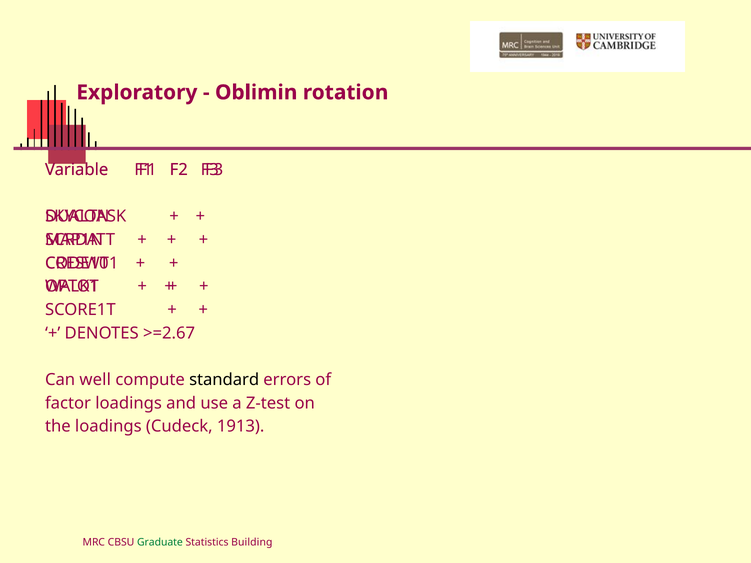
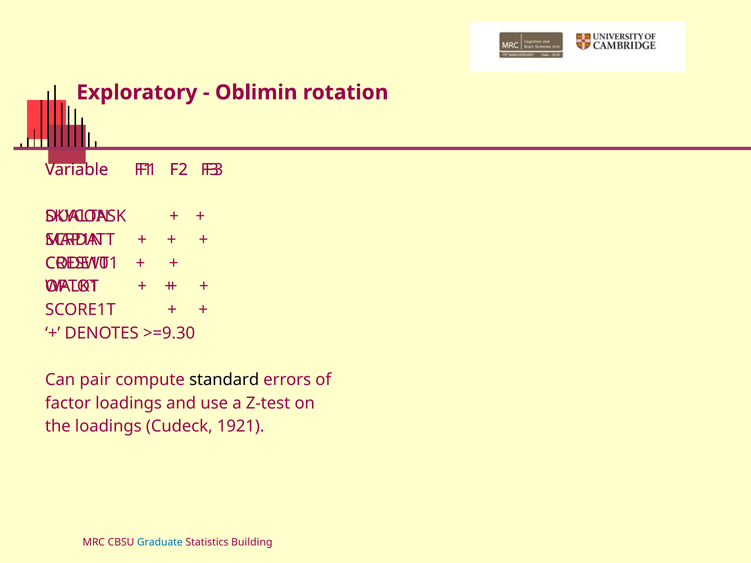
>=2.67: >=2.67 -> >=9.30
well: well -> pair
1913: 1913 -> 1921
Graduate colour: green -> blue
